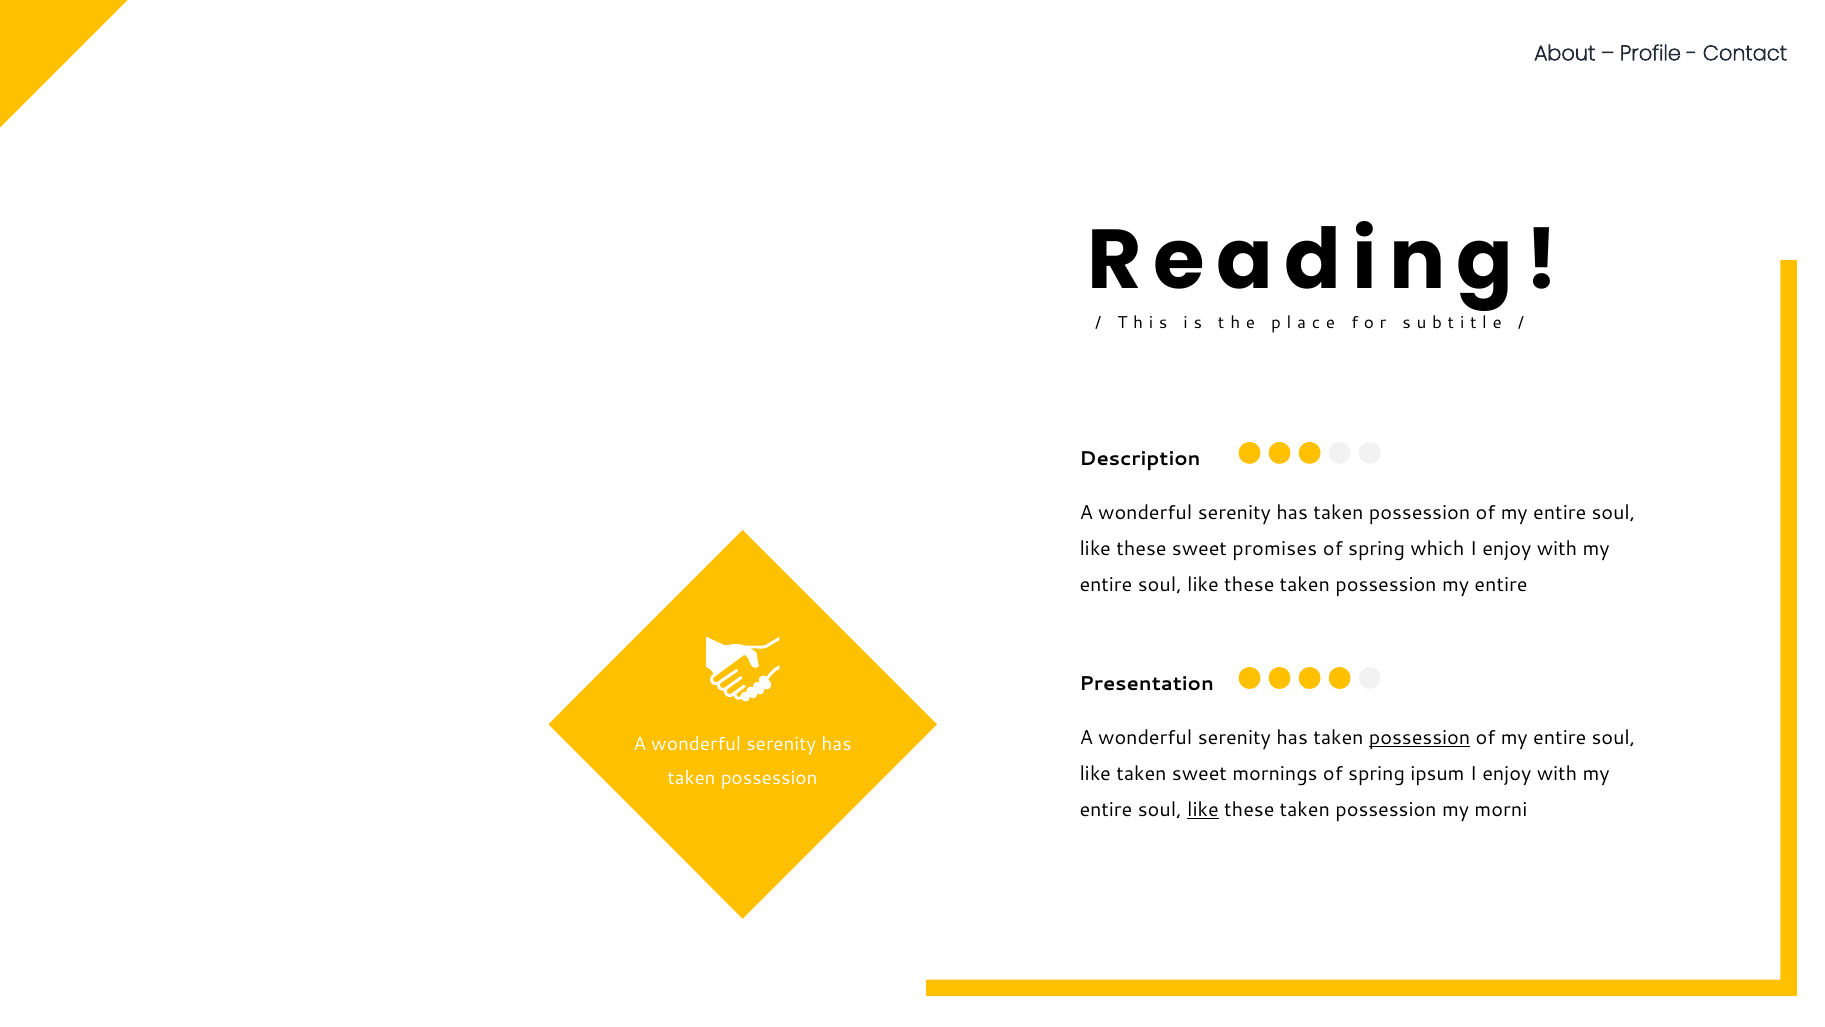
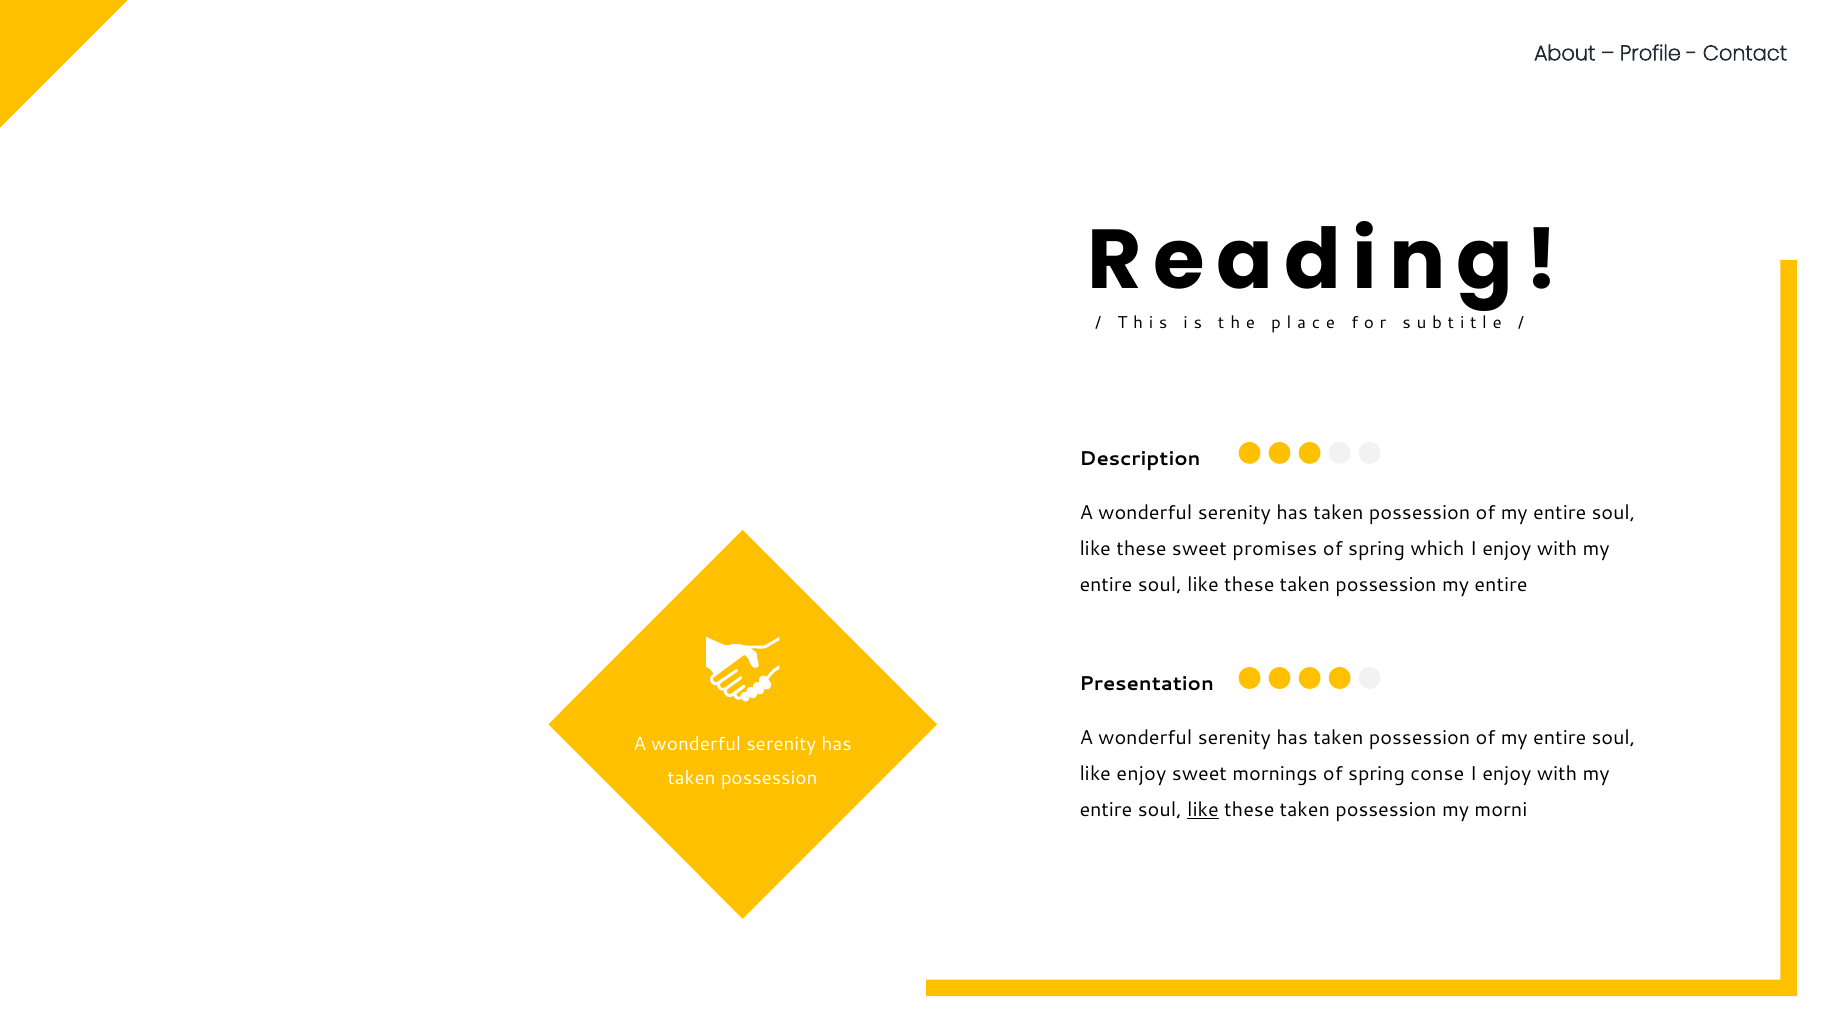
possession at (1420, 738) underline: present -> none
like taken: taken -> enjoy
ipsum: ipsum -> conse
